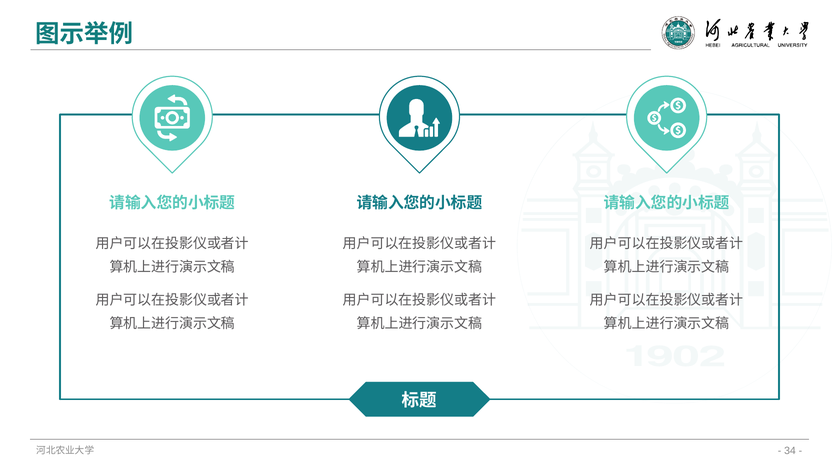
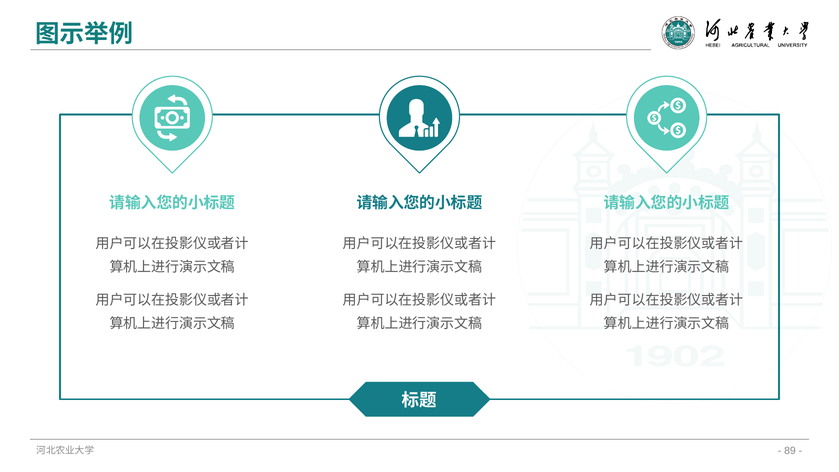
34: 34 -> 89
